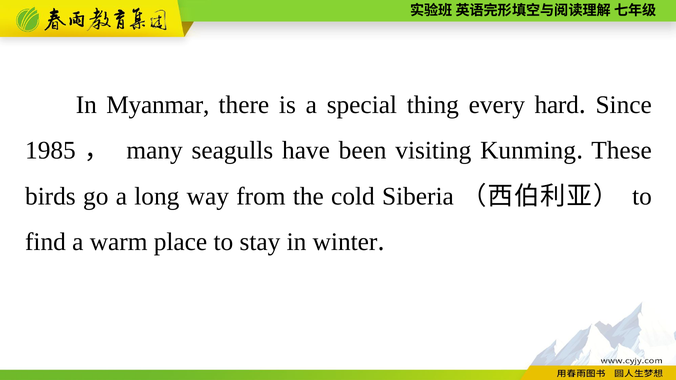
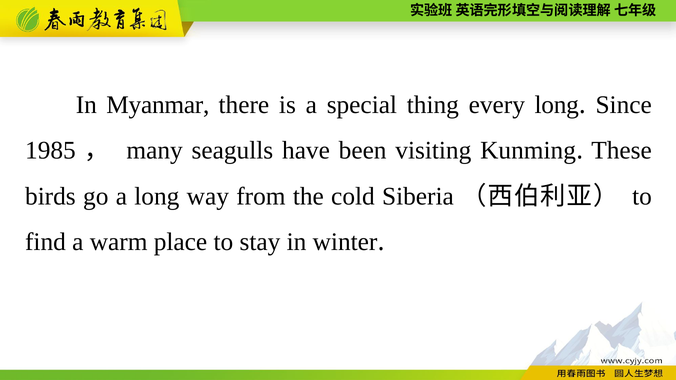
every hard: hard -> long
